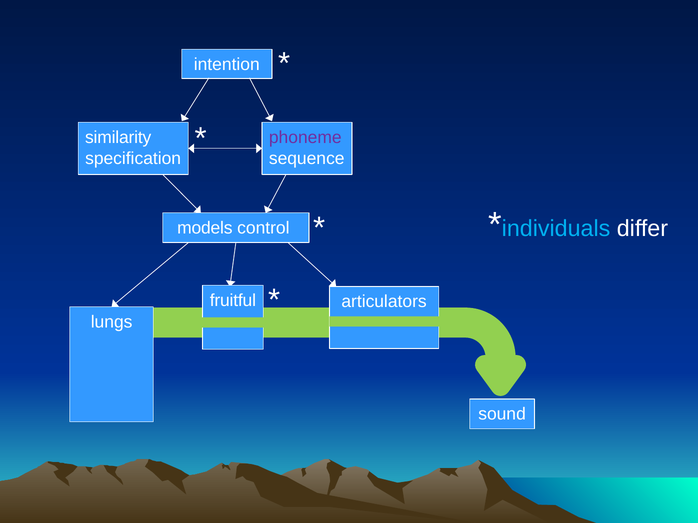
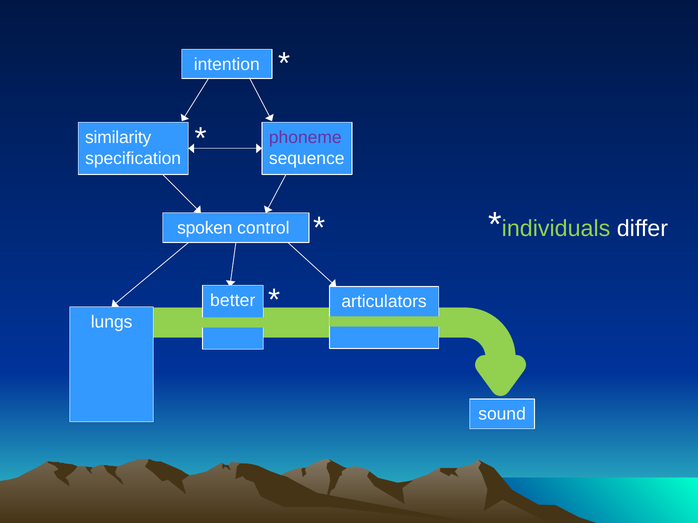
individuals colour: light blue -> light green
models: models -> spoken
fruitful: fruitful -> better
